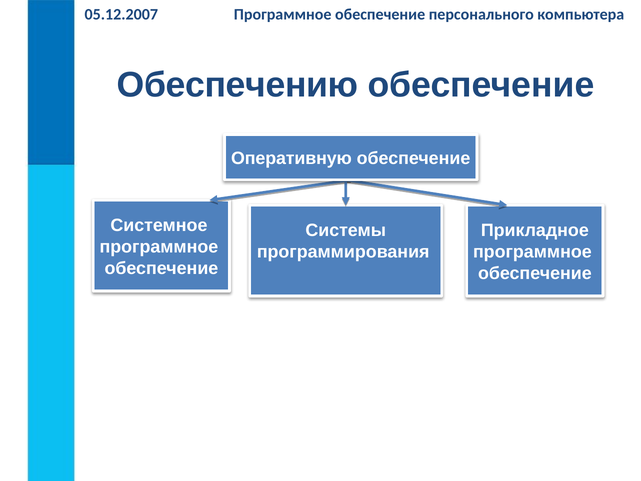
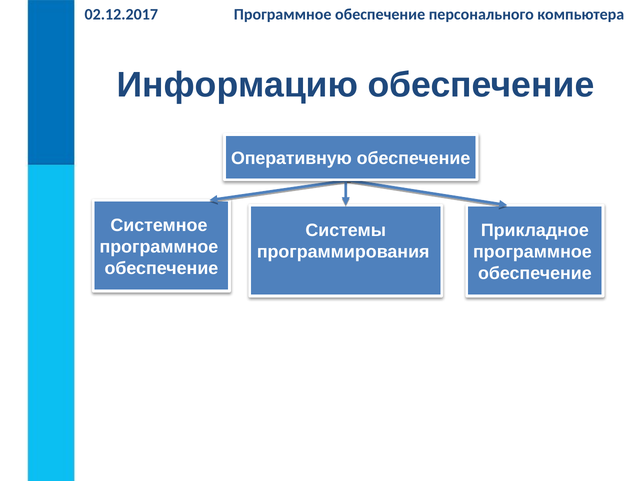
05.12.2007: 05.12.2007 -> 02.12.2017
Обеспечению: Обеспечению -> Информацию
